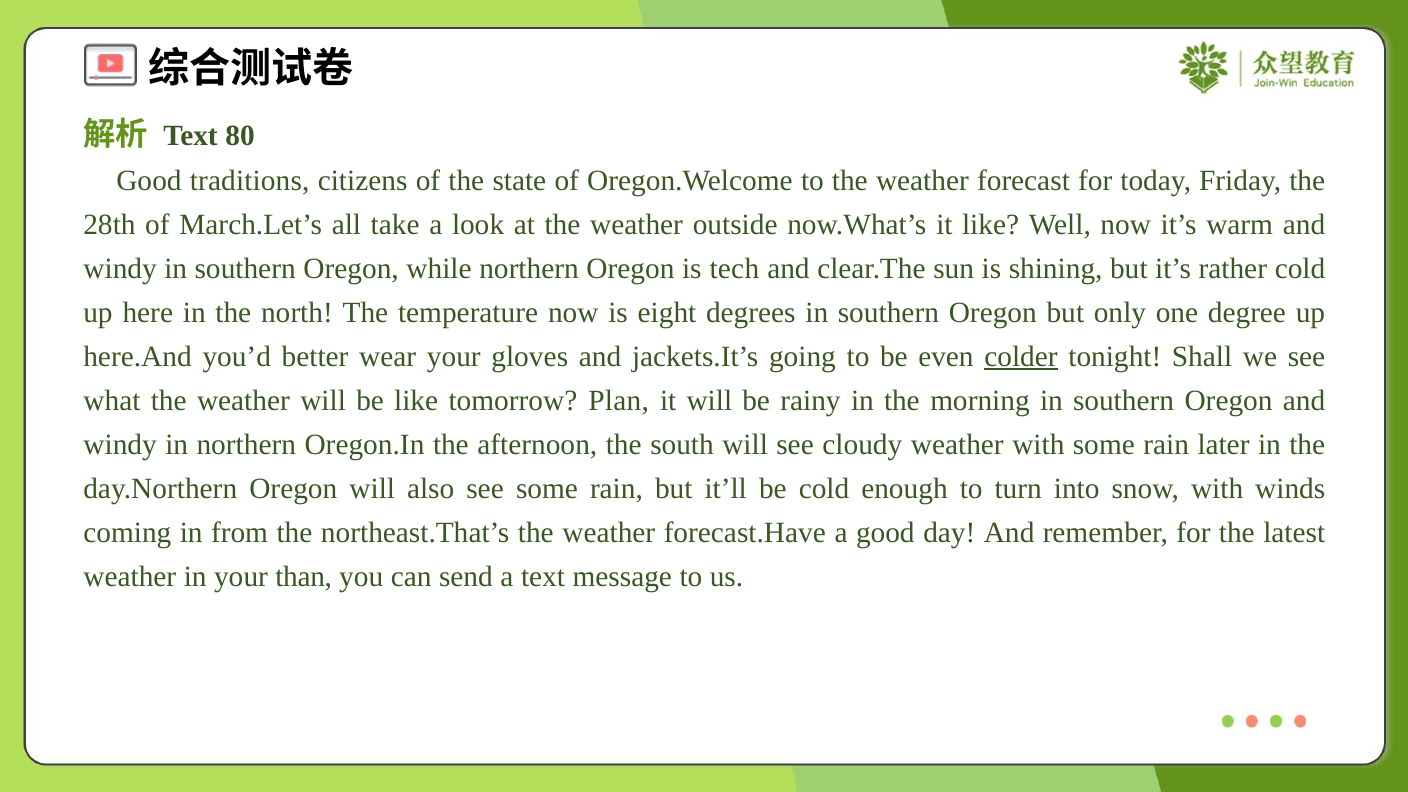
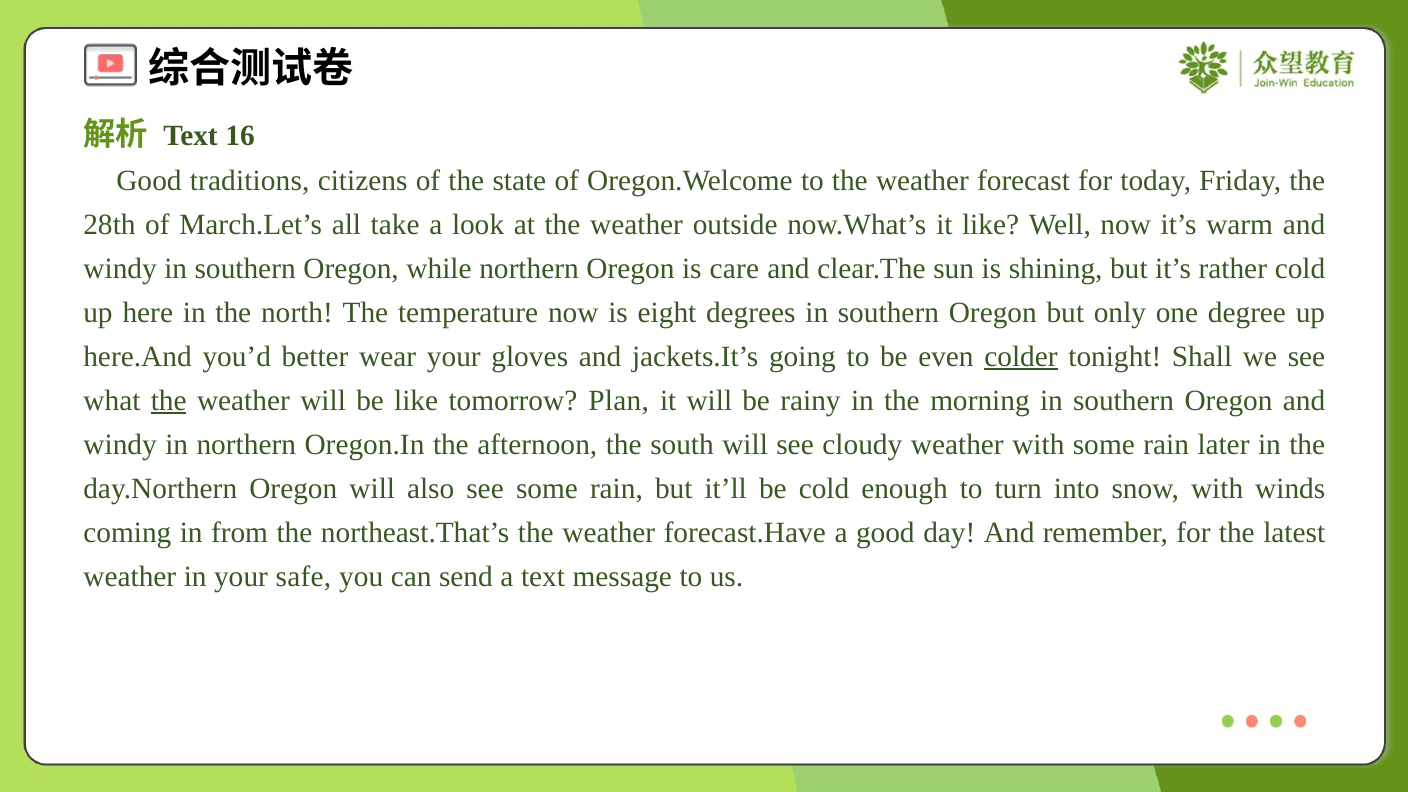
80: 80 -> 16
tech: tech -> care
the at (169, 401) underline: none -> present
than: than -> safe
